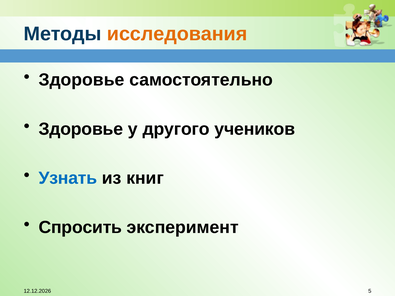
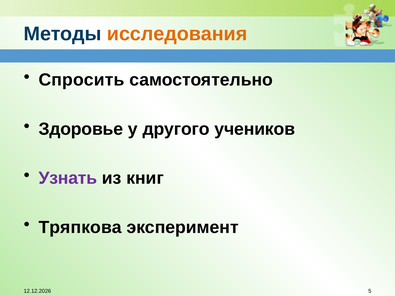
Здоровье at (81, 80): Здоровье -> Спросить
Узнать colour: blue -> purple
Спросить: Спросить -> Тряпкова
